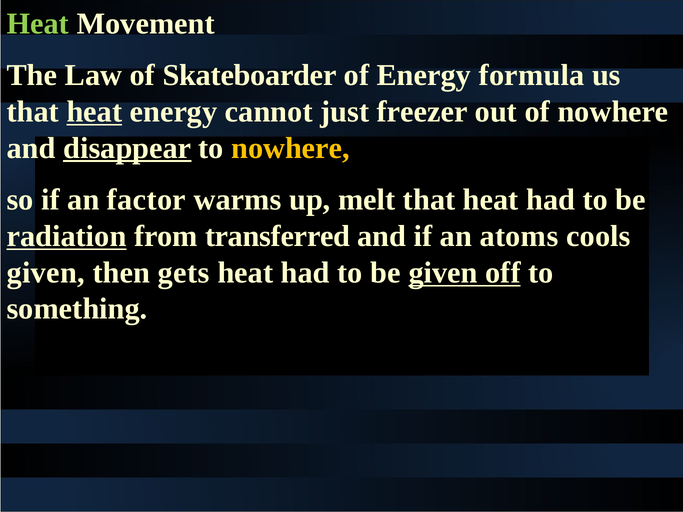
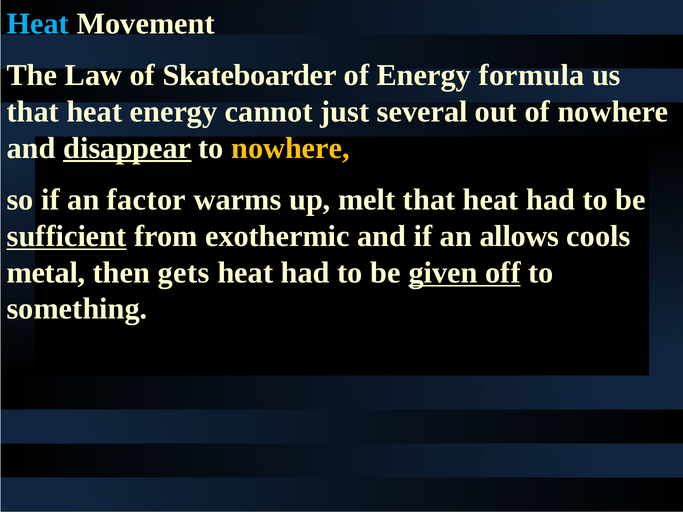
Heat at (38, 24) colour: light green -> light blue
heat at (94, 112) underline: present -> none
freezer: freezer -> several
radiation: radiation -> sufficient
transferred: transferred -> exothermic
atoms: atoms -> allows
given at (46, 273): given -> metal
